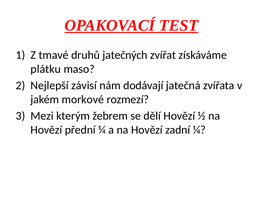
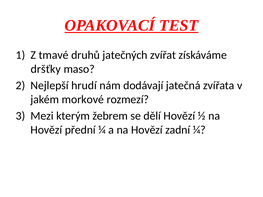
plátku: plátku -> dršťky
závisí: závisí -> hrudí
